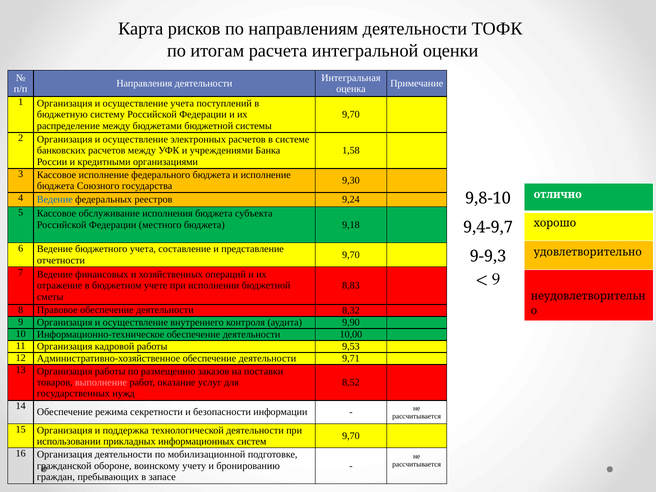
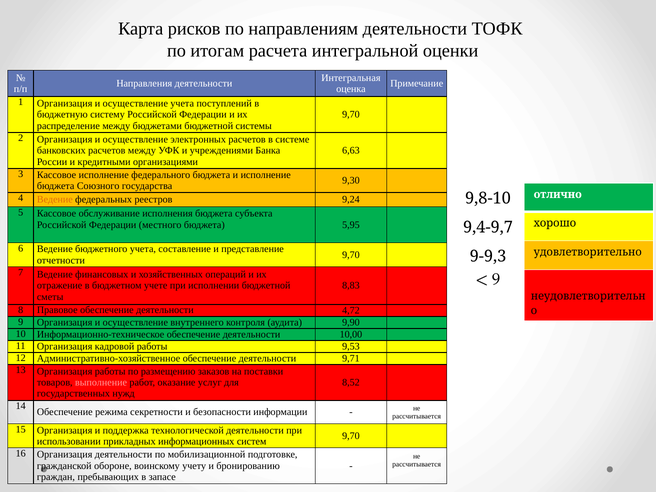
1,58: 1,58 -> 6,63
Ведение at (55, 200) colour: blue -> orange
9,18: 9,18 -> 5,95
8,32: 8,32 -> 4,72
